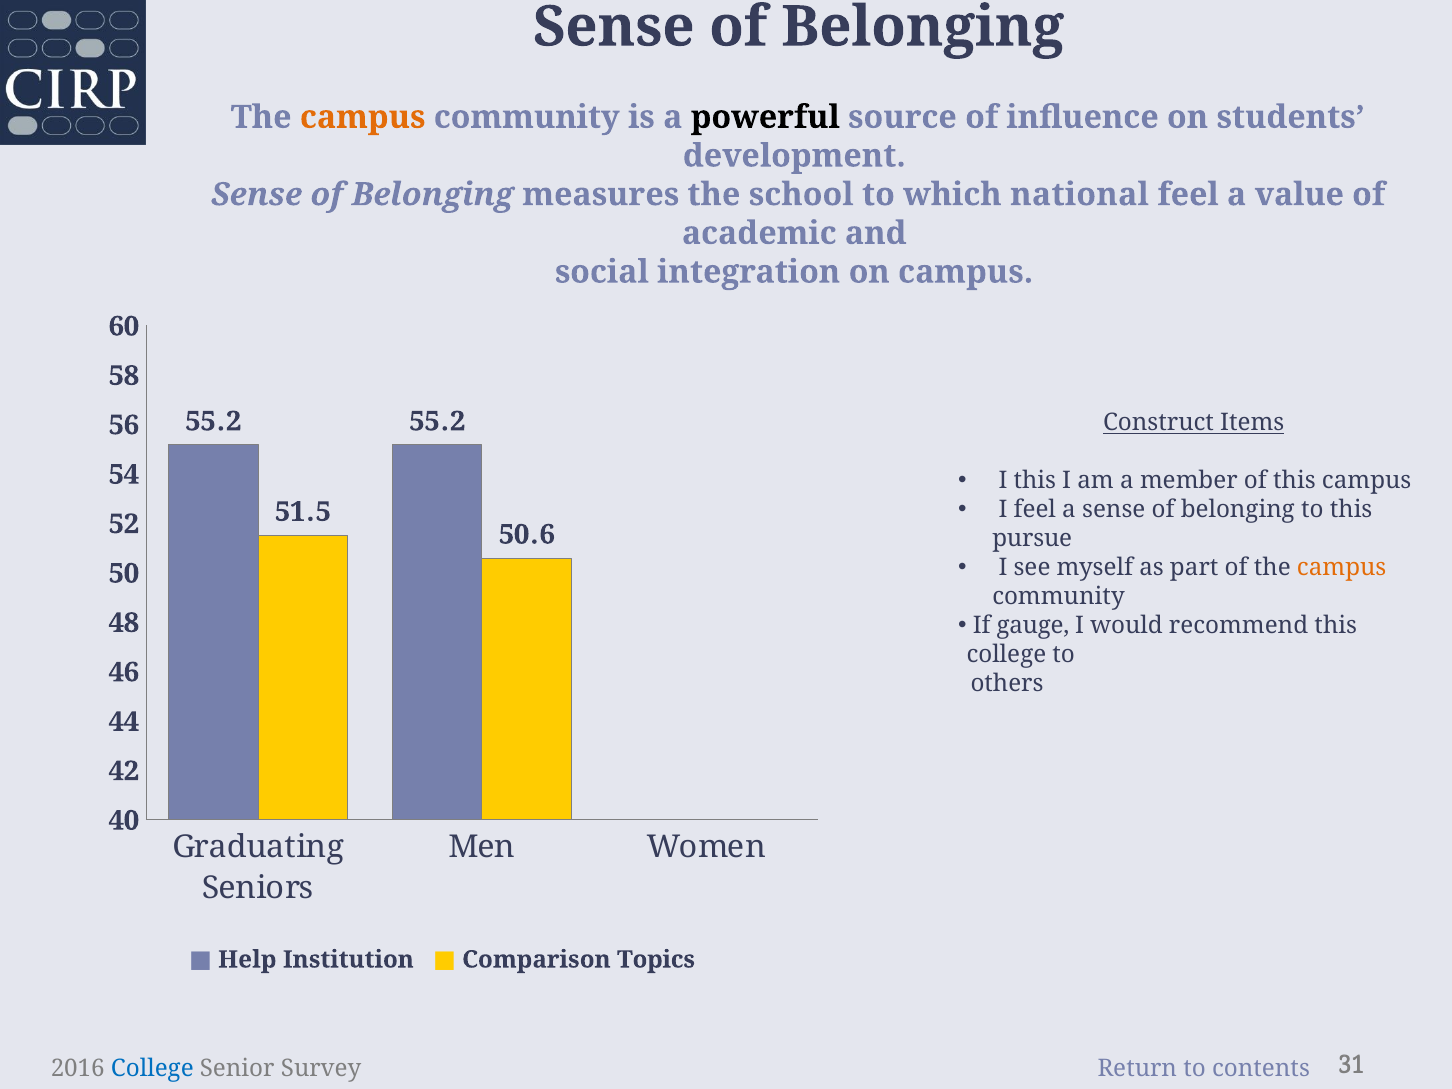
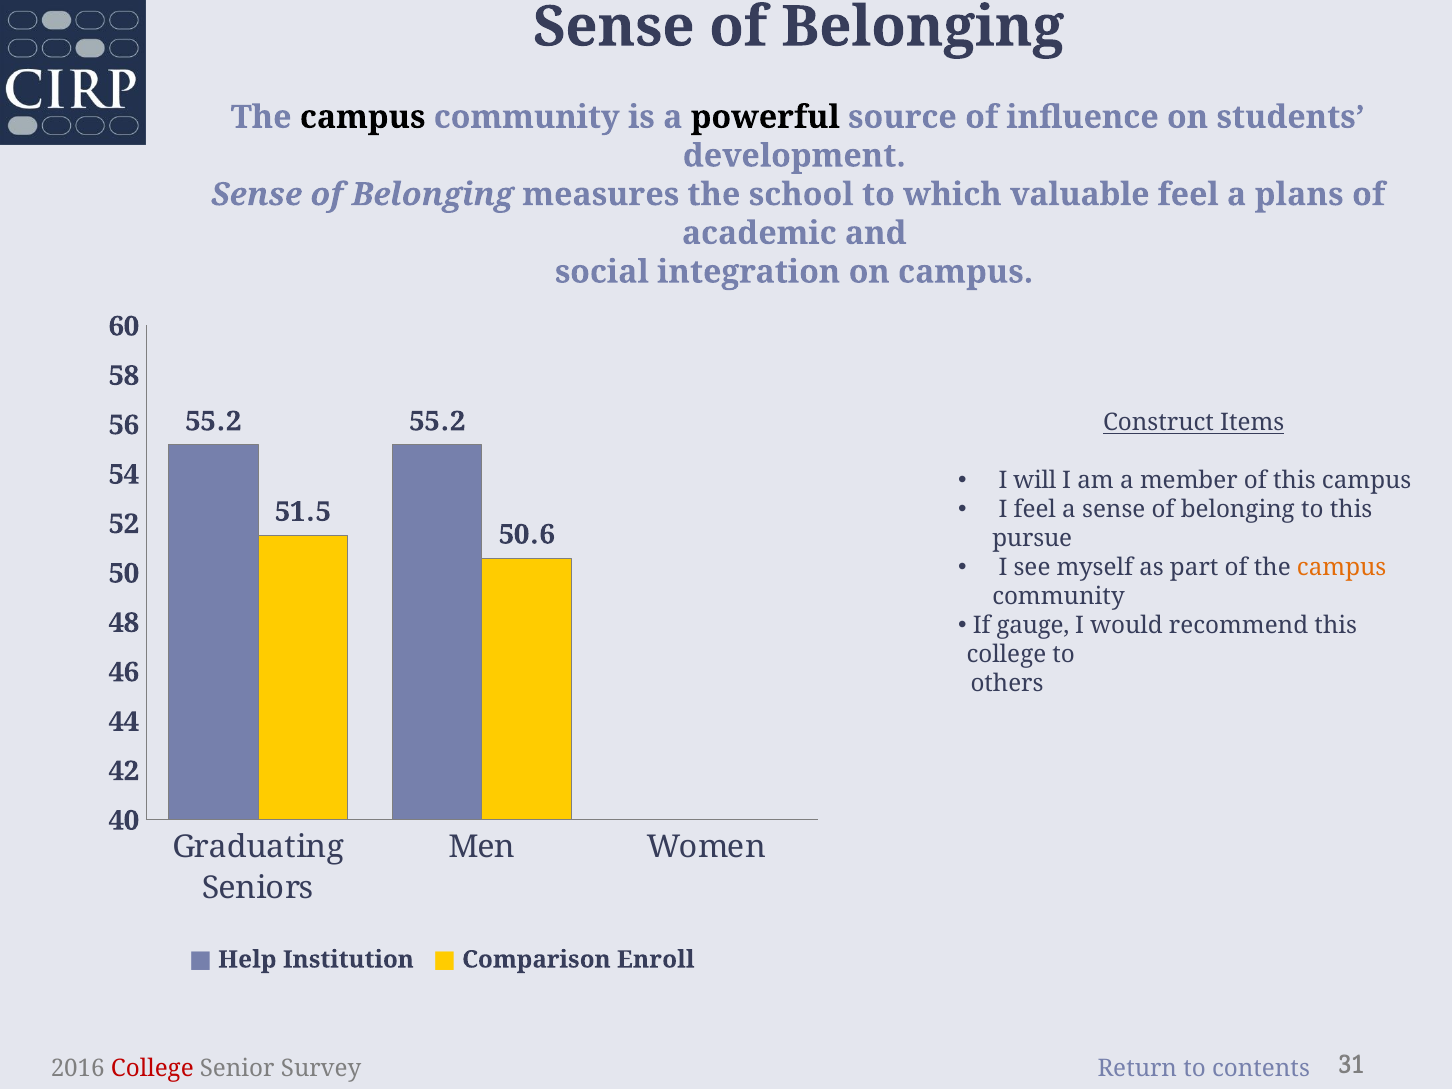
campus at (363, 117) colour: orange -> black
national: national -> valuable
value: value -> plans
I this: this -> will
Topics: Topics -> Enroll
College at (152, 1069) colour: blue -> red
